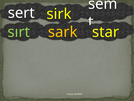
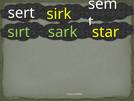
sark colour: yellow -> light green
